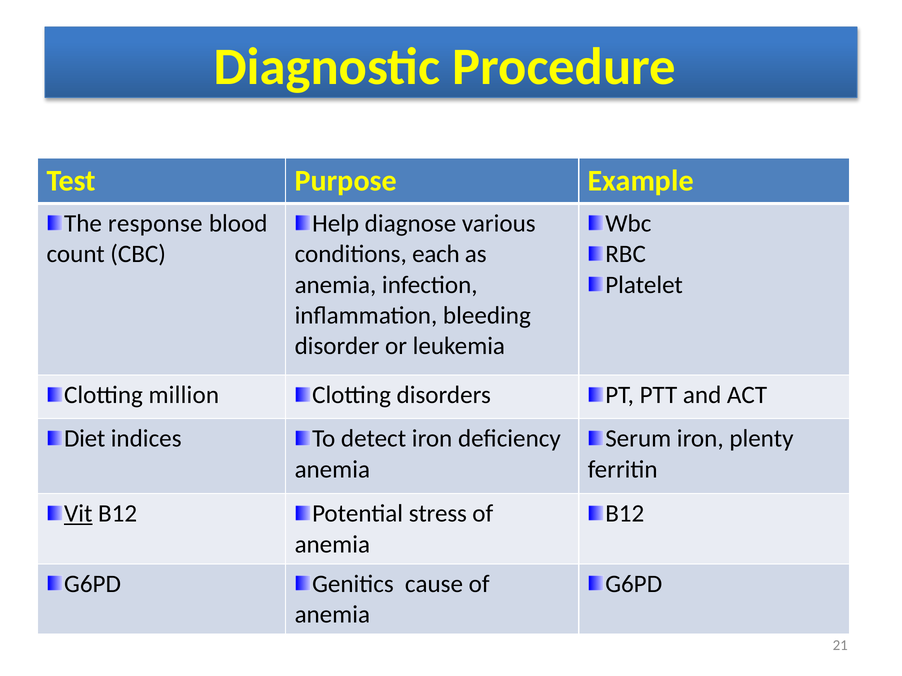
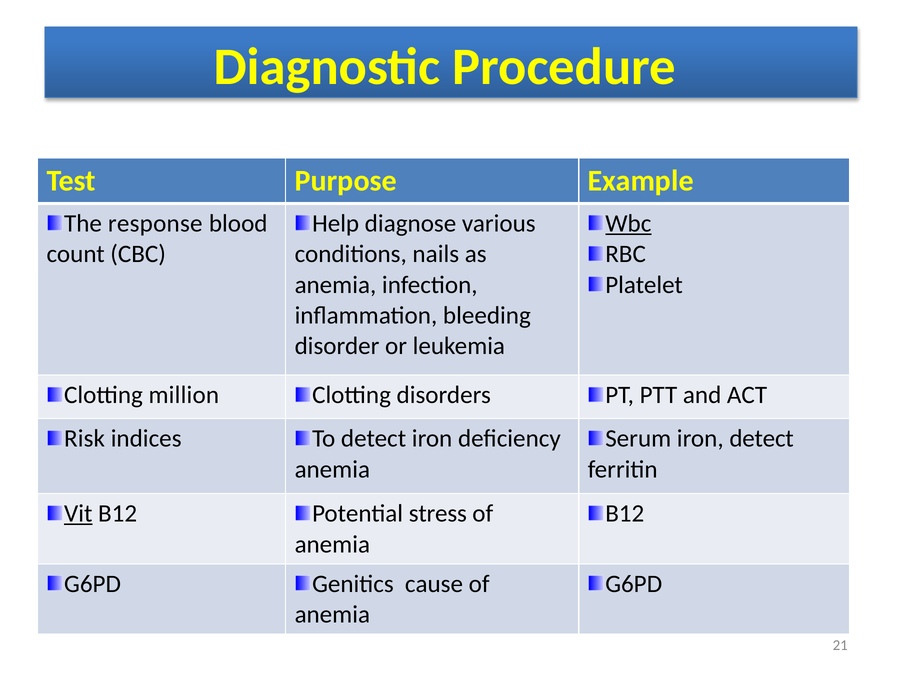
Wbc underline: none -> present
each: each -> nails
Diet: Diet -> Risk
iron plenty: plenty -> detect
